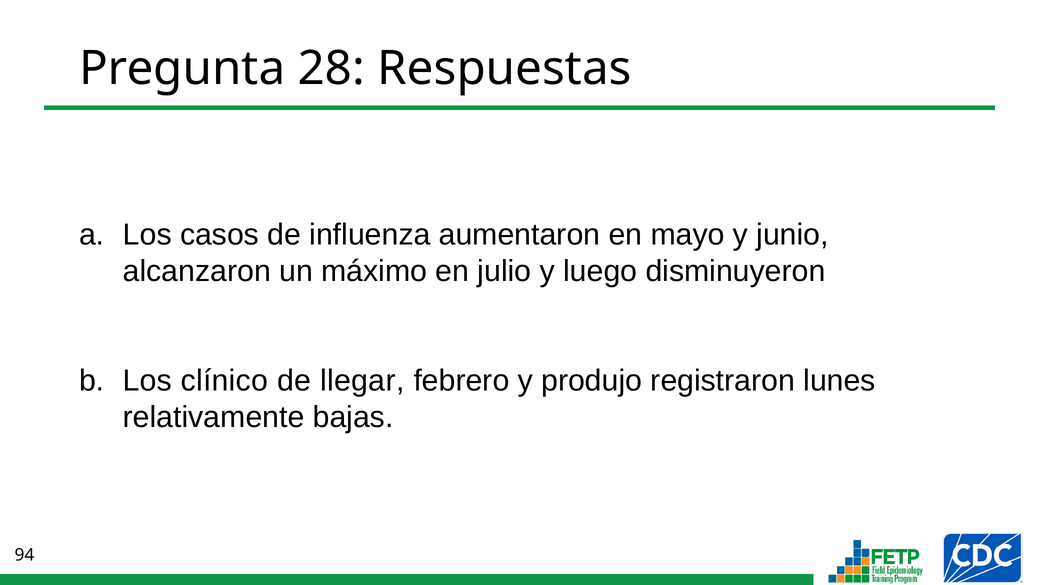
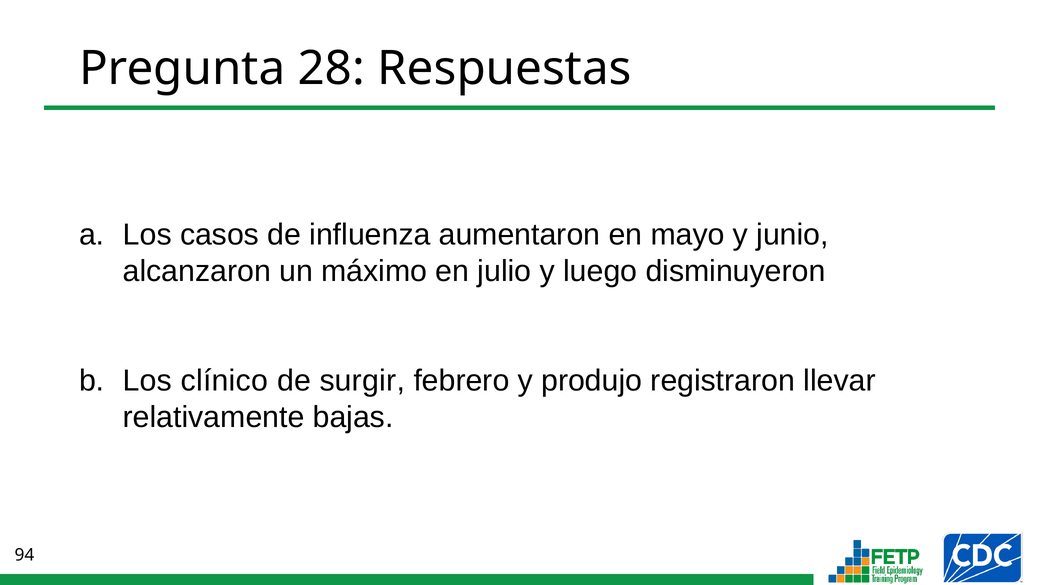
llegar: llegar -> surgir
lunes: lunes -> llevar
